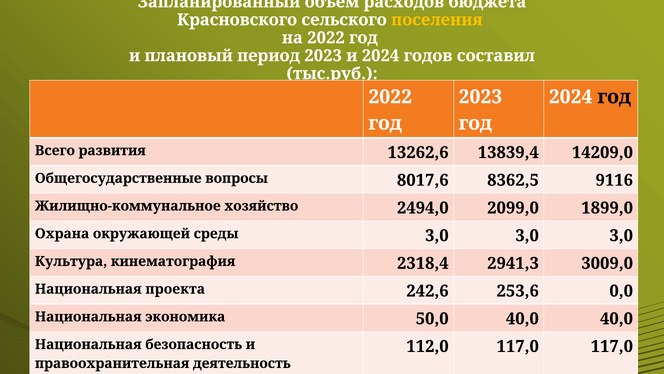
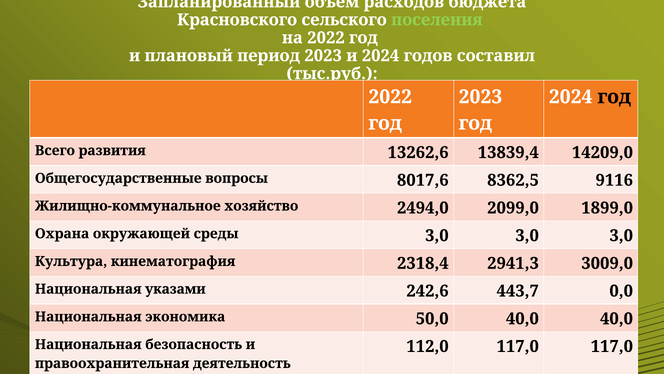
поселения colour: yellow -> light green
проекта: проекта -> указами
253,6: 253,6 -> 443,7
